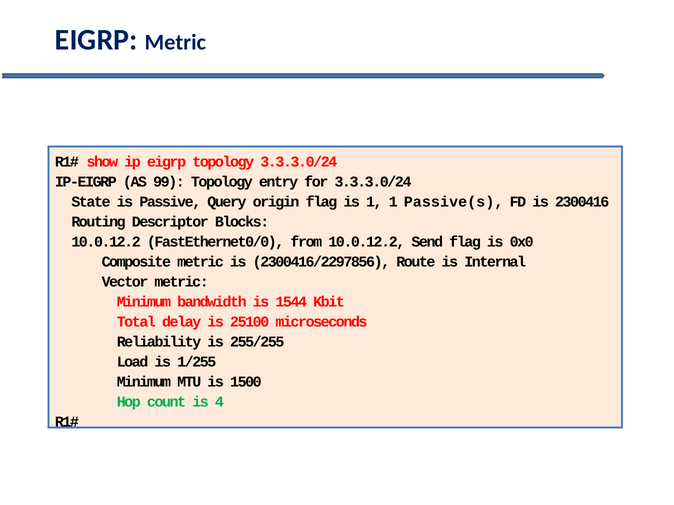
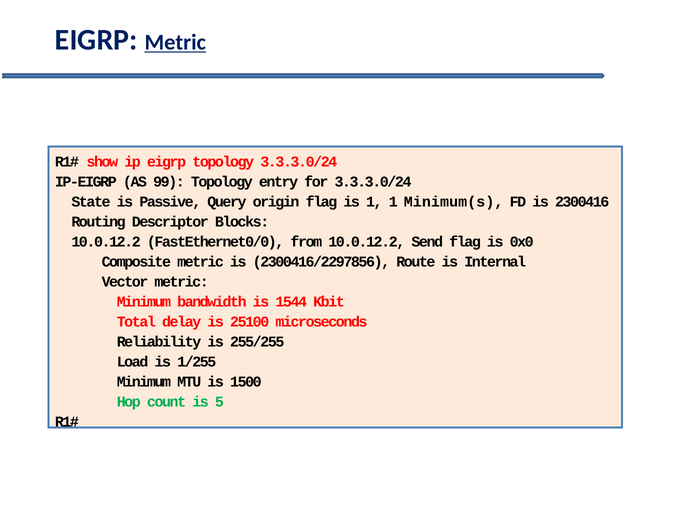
Metric at (175, 42) underline: none -> present
Passive(s: Passive(s -> Minimum(s
4: 4 -> 5
